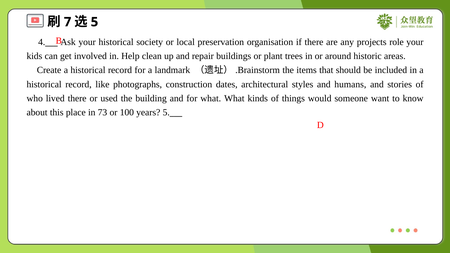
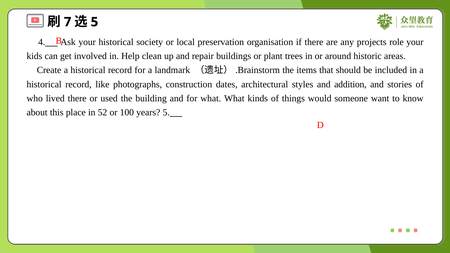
humans: humans -> addition
73: 73 -> 52
